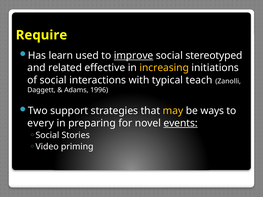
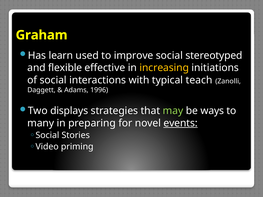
Require: Require -> Graham
improve underline: present -> none
related: related -> flexible
support: support -> displays
may colour: yellow -> light green
every: every -> many
